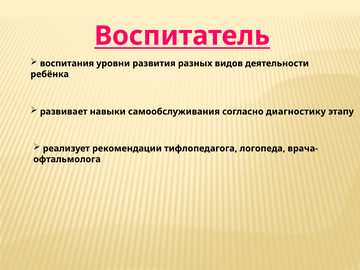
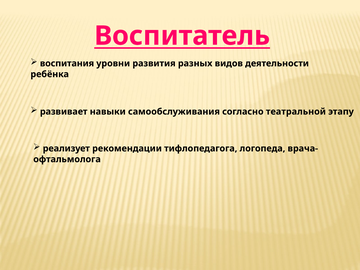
диагностику: диагностику -> театральной
